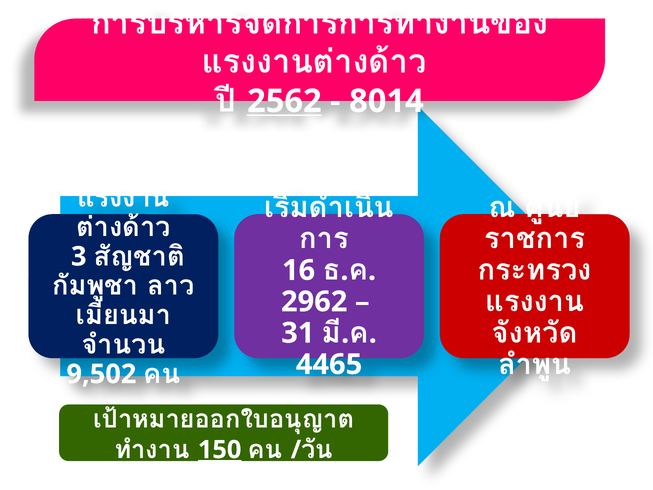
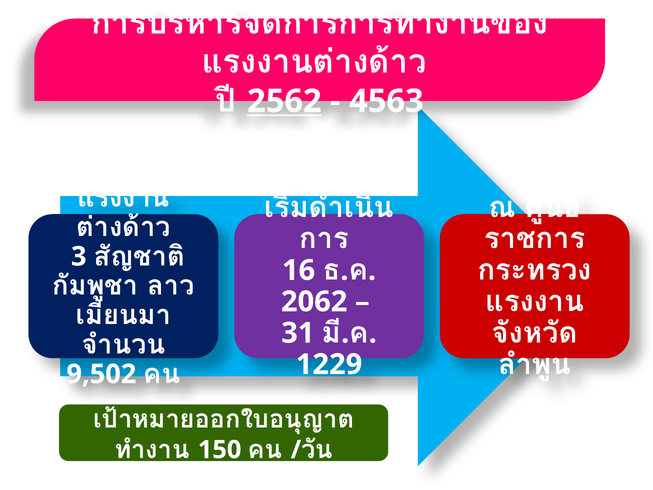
8014: 8014 -> 4563
2962: 2962 -> 2062
4465: 4465 -> 1229
150 underline: present -> none
